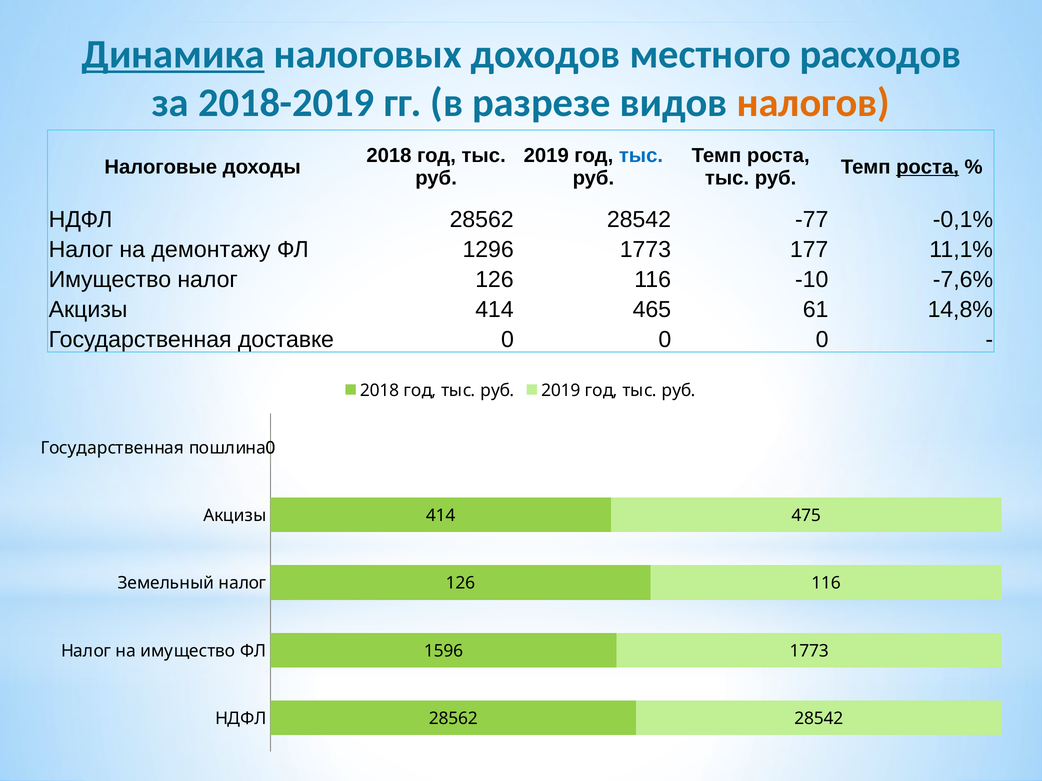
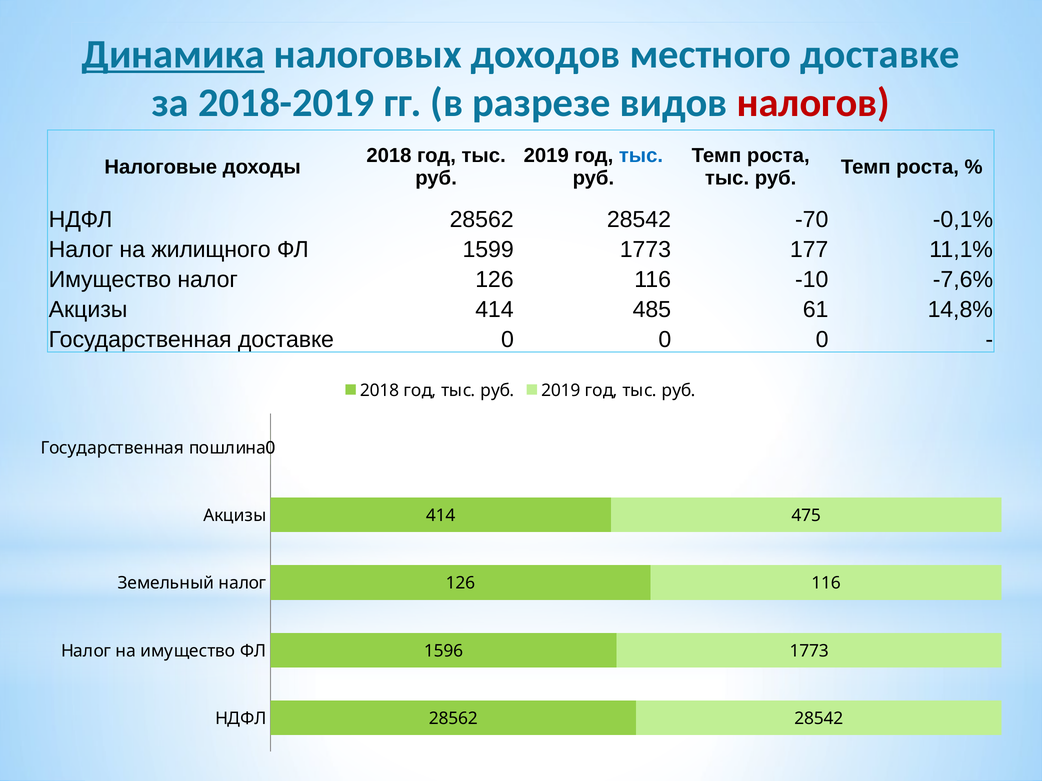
местного расходов: расходов -> доставке
налогов colour: orange -> red
роста at (928, 167) underline: present -> none
-77: -77 -> -70
демонтажу: демонтажу -> жилищного
1296: 1296 -> 1599
465: 465 -> 485
